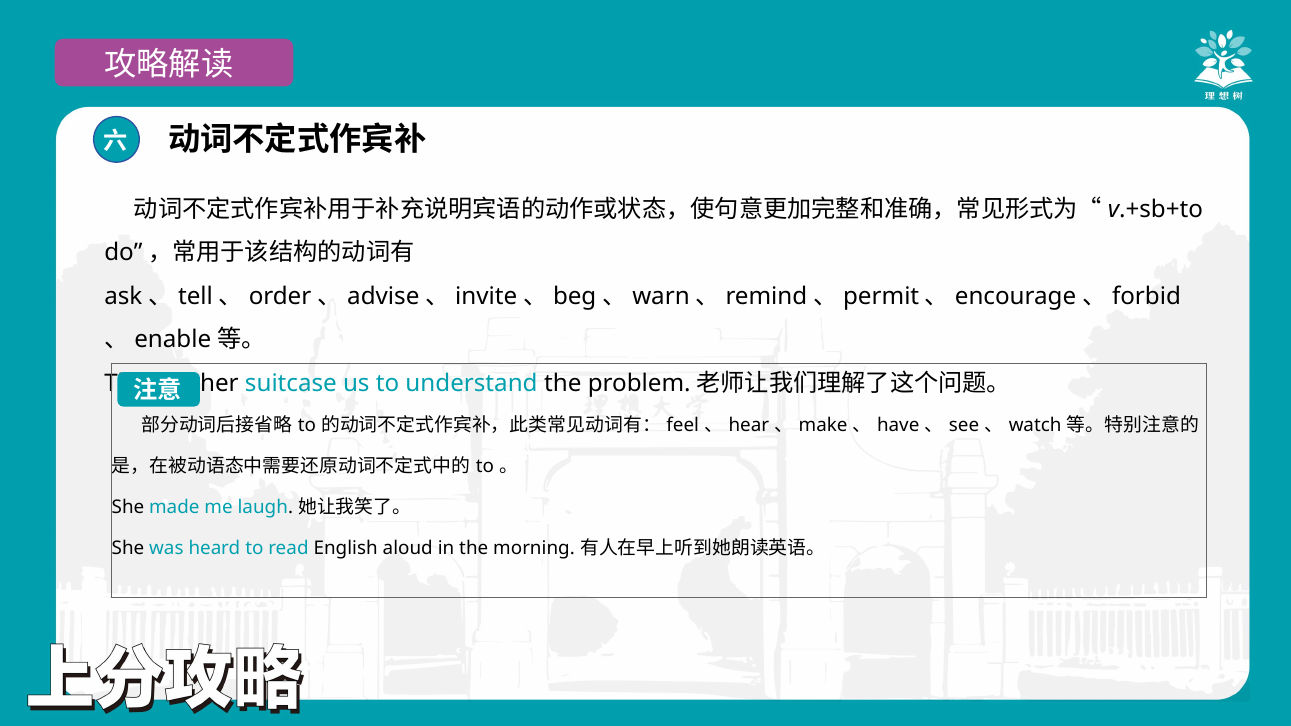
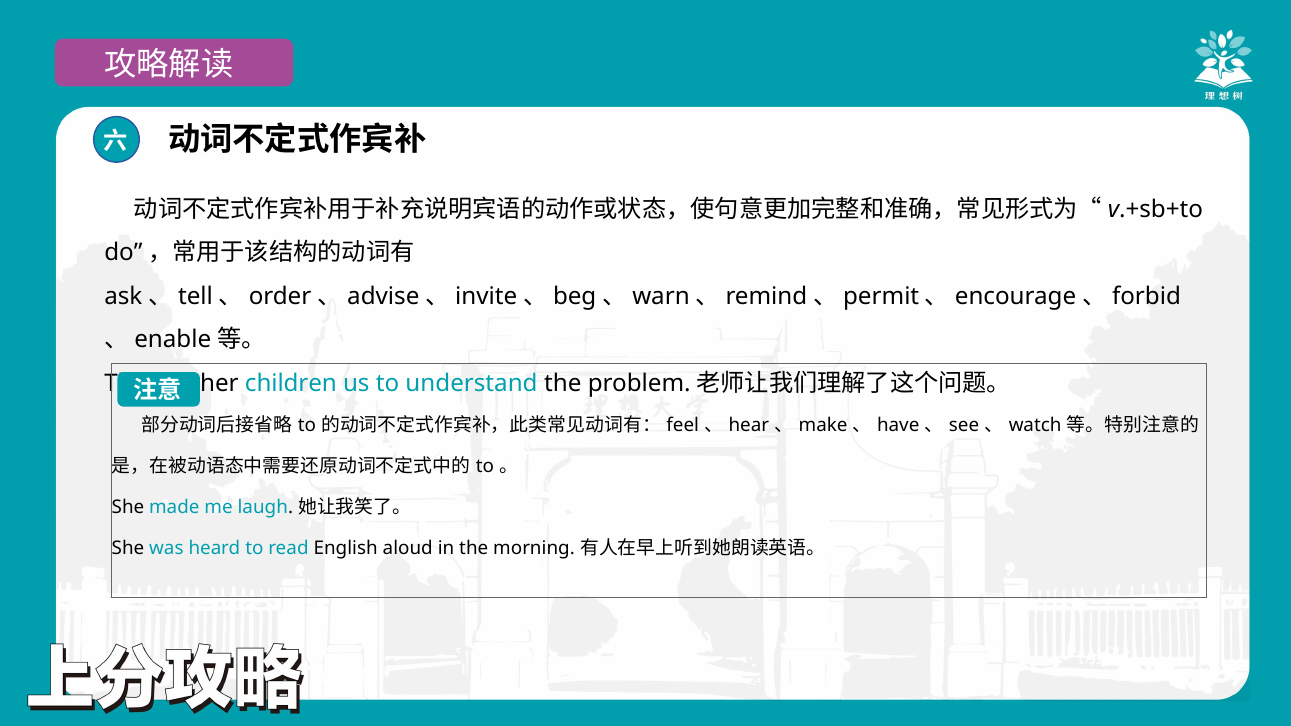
suitcase: suitcase -> children
